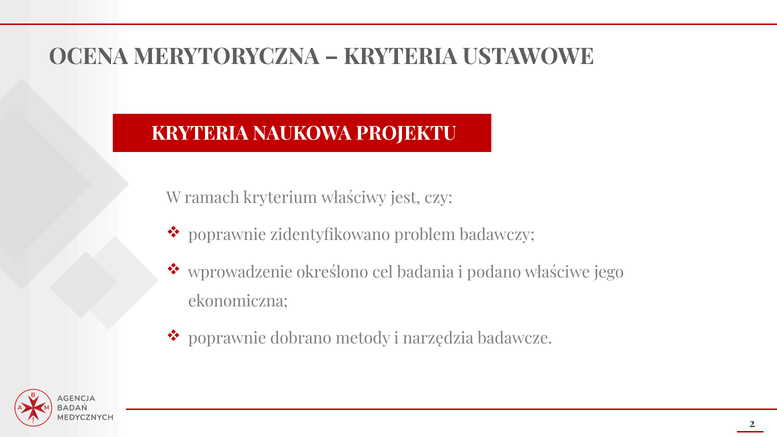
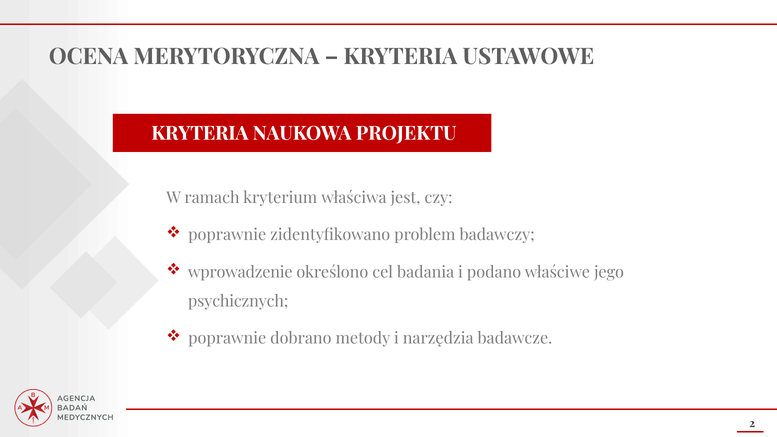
właściwy: właściwy -> właściwa
ekonomiczna: ekonomiczna -> psychicznych
